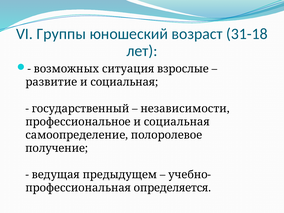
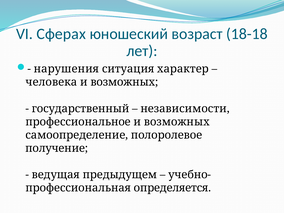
Группы: Группы -> Сферах
31-18: 31-18 -> 18-18
возможных: возможных -> нарушения
взрослые: взрослые -> характер
развитие: развитие -> человека
социальная at (124, 82): социальная -> возможных
профессиональное и социальная: социальная -> возможных
